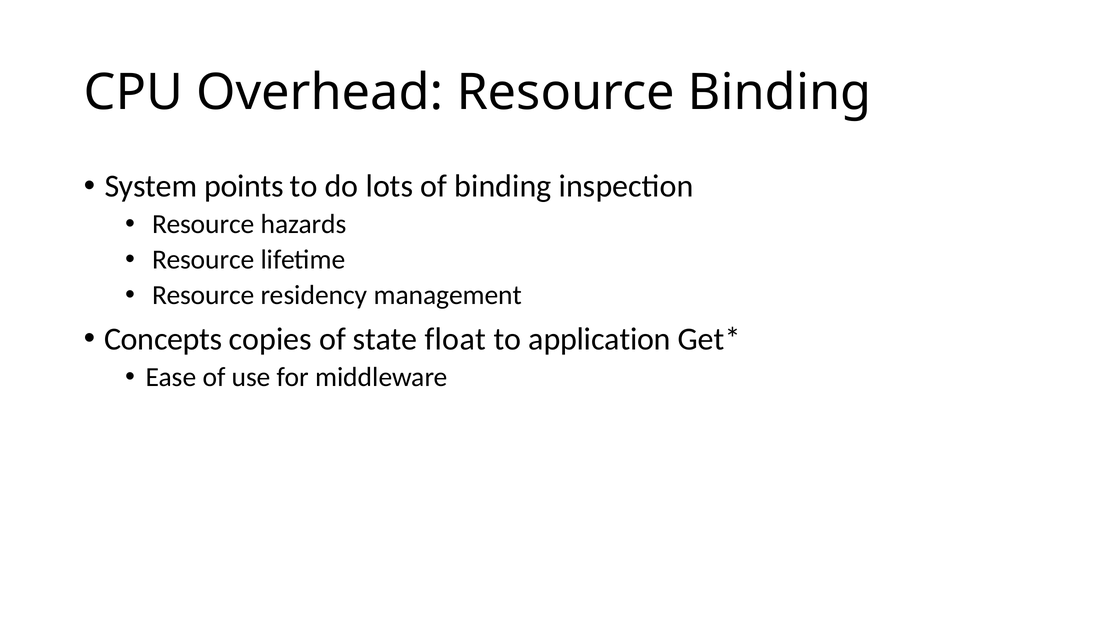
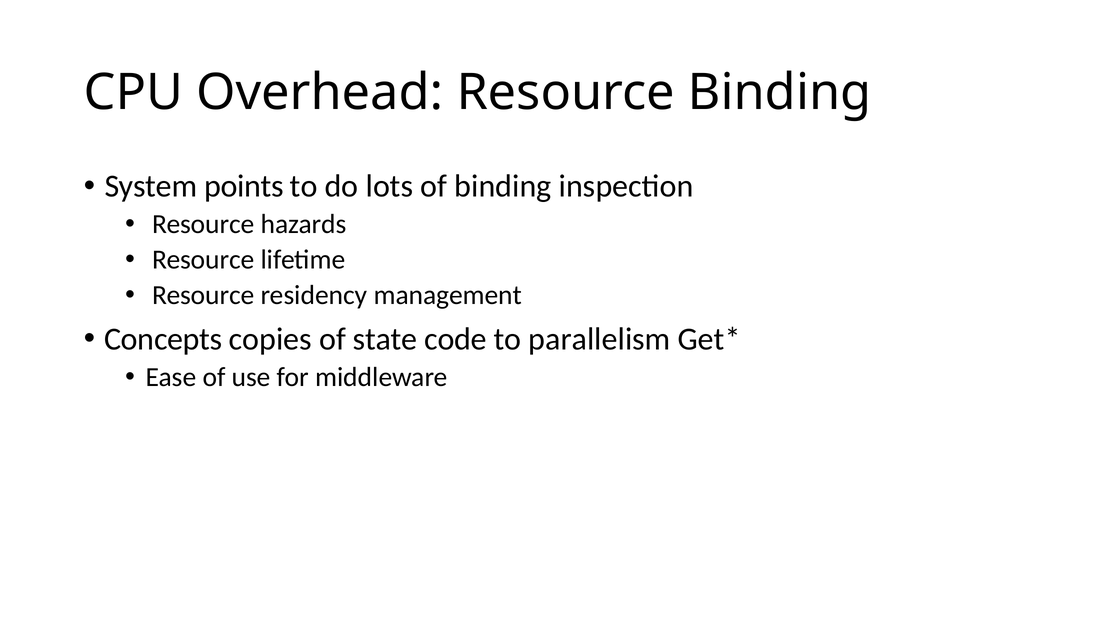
float: float -> code
application: application -> parallelism
